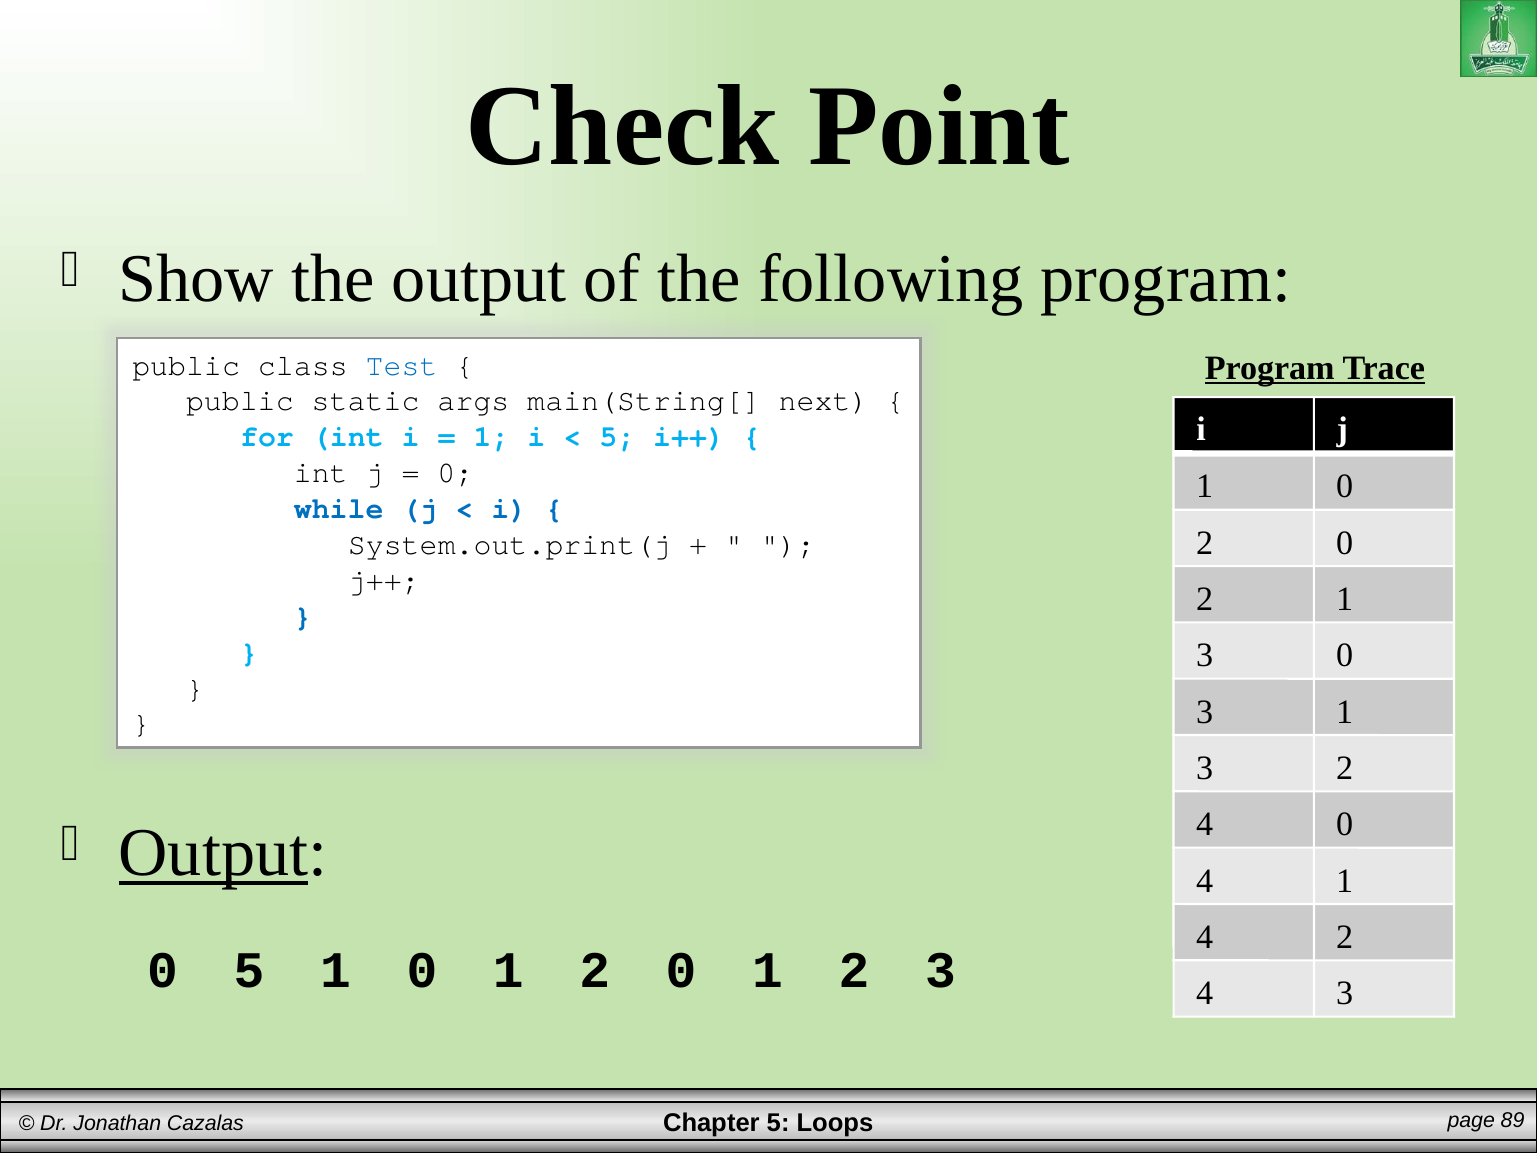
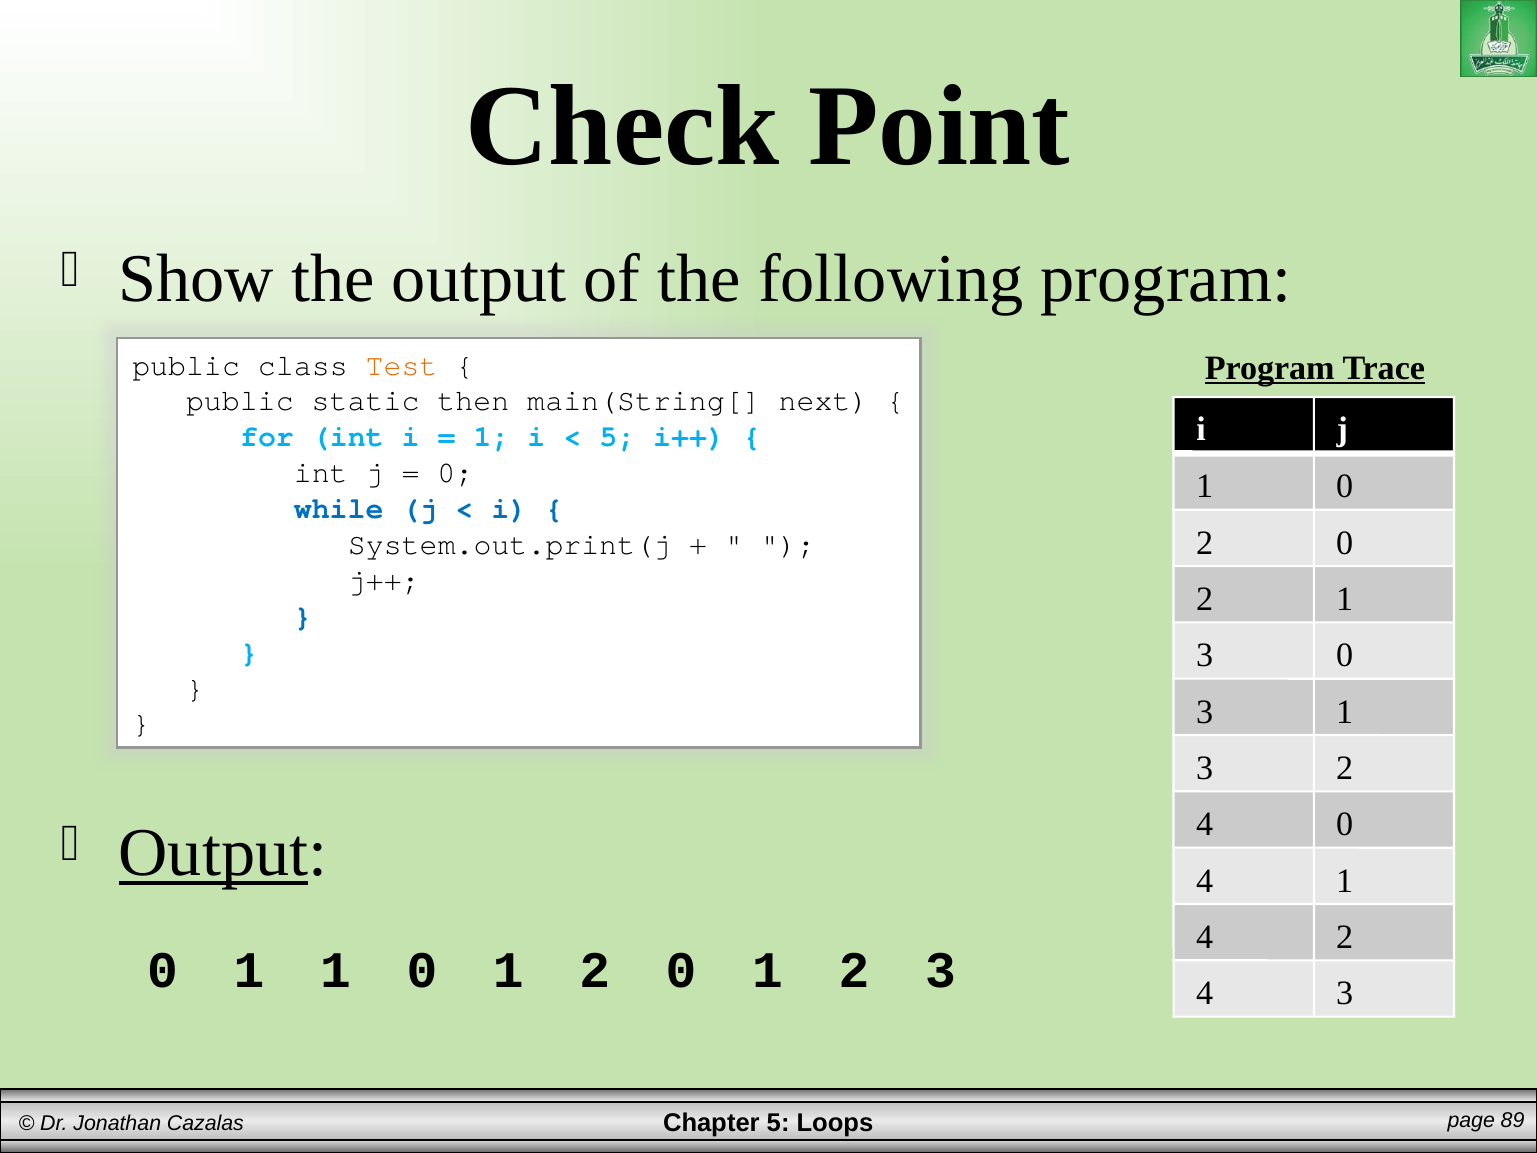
Test colour: blue -> orange
args: args -> then
5 at (249, 970): 5 -> 1
